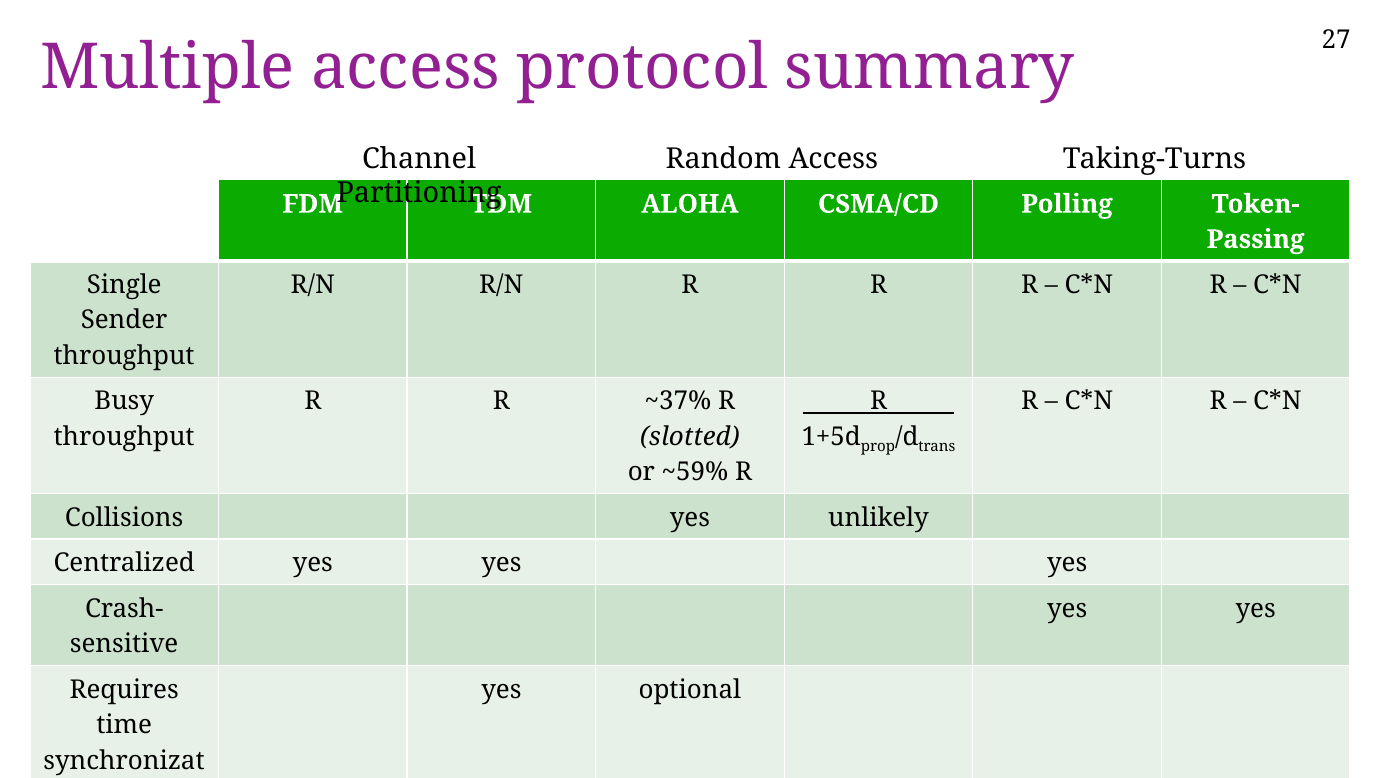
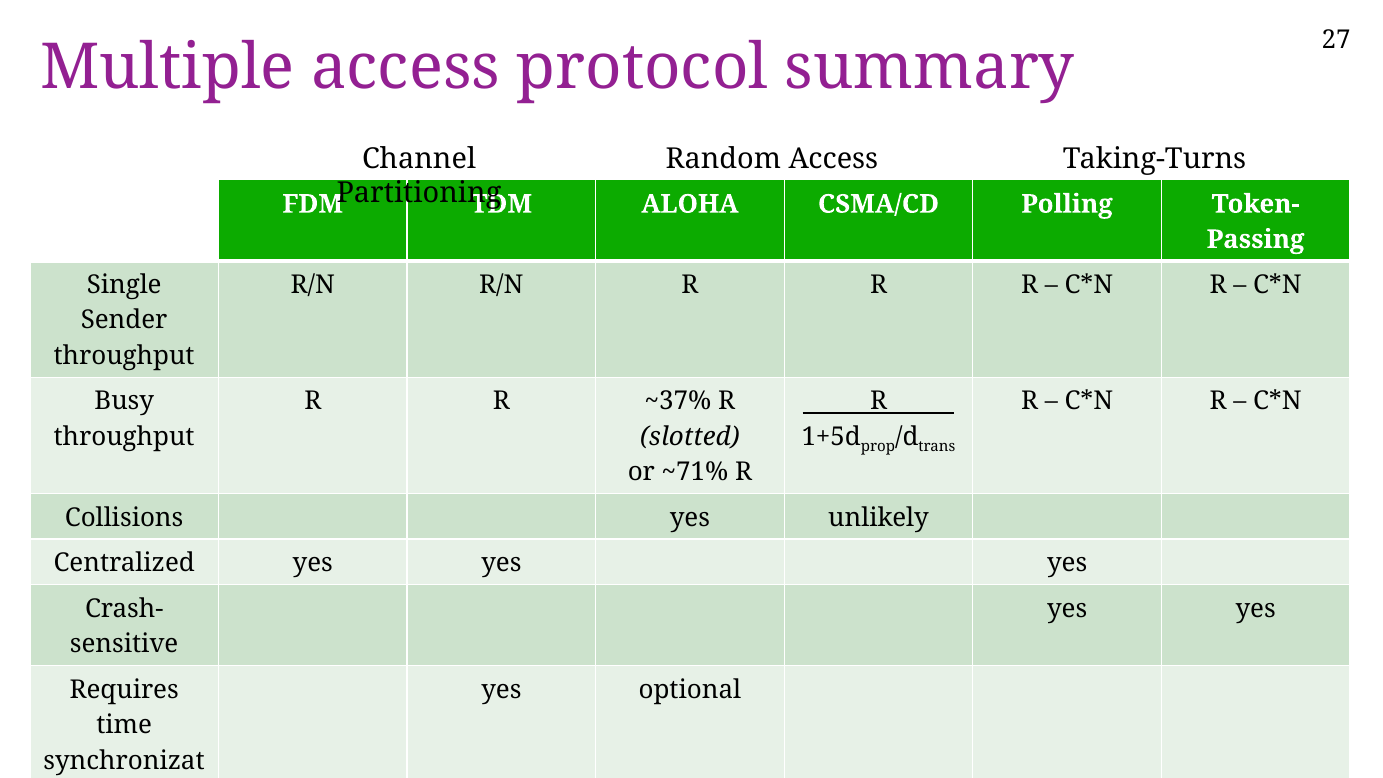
~59%: ~59% -> ~71%
